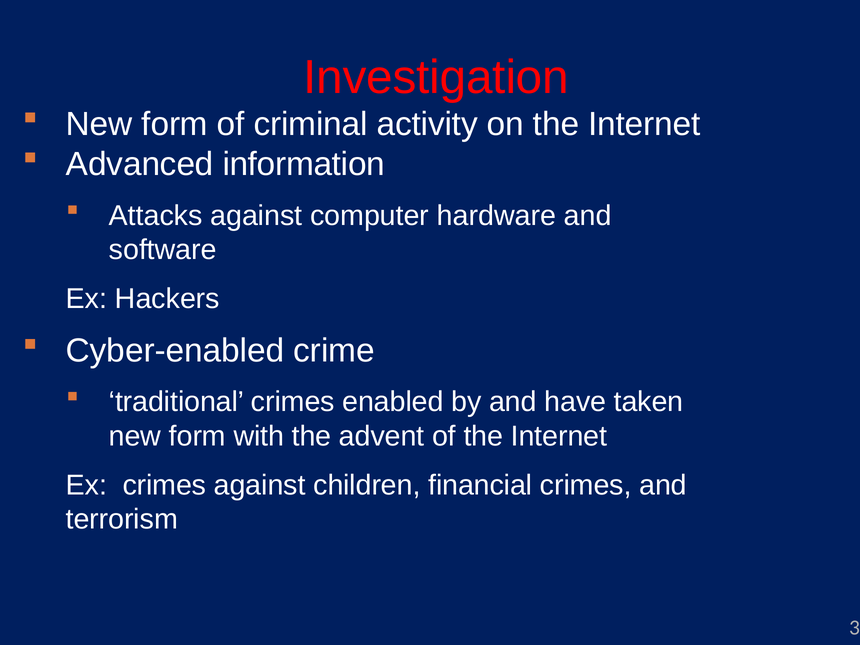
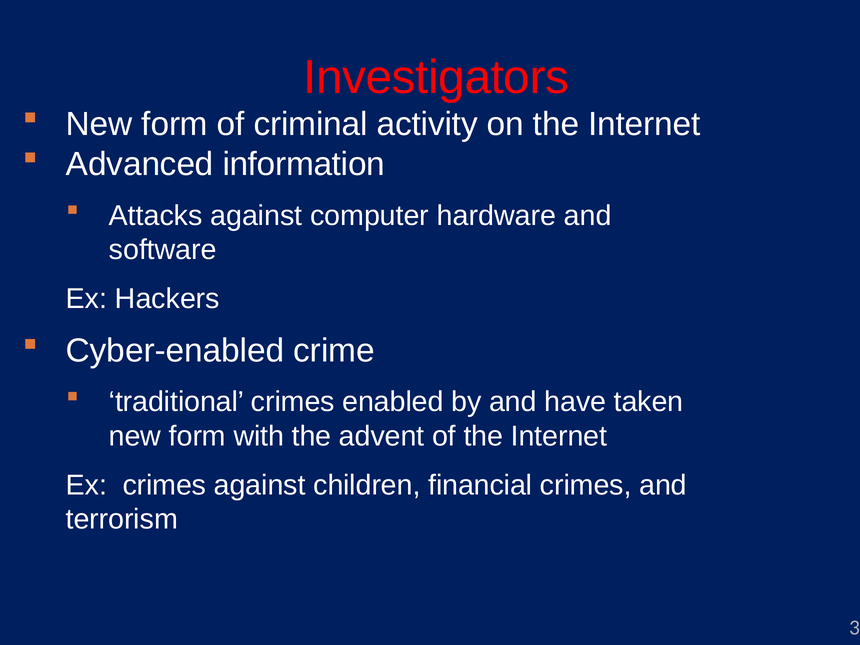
Investigation: Investigation -> Investigators
